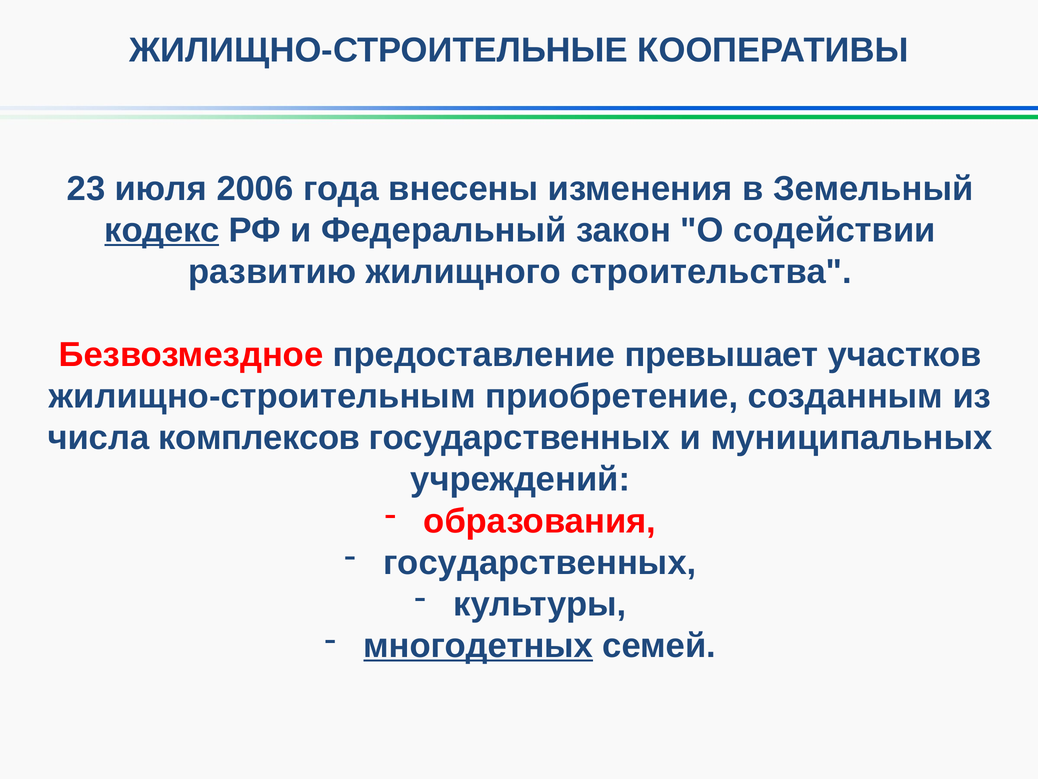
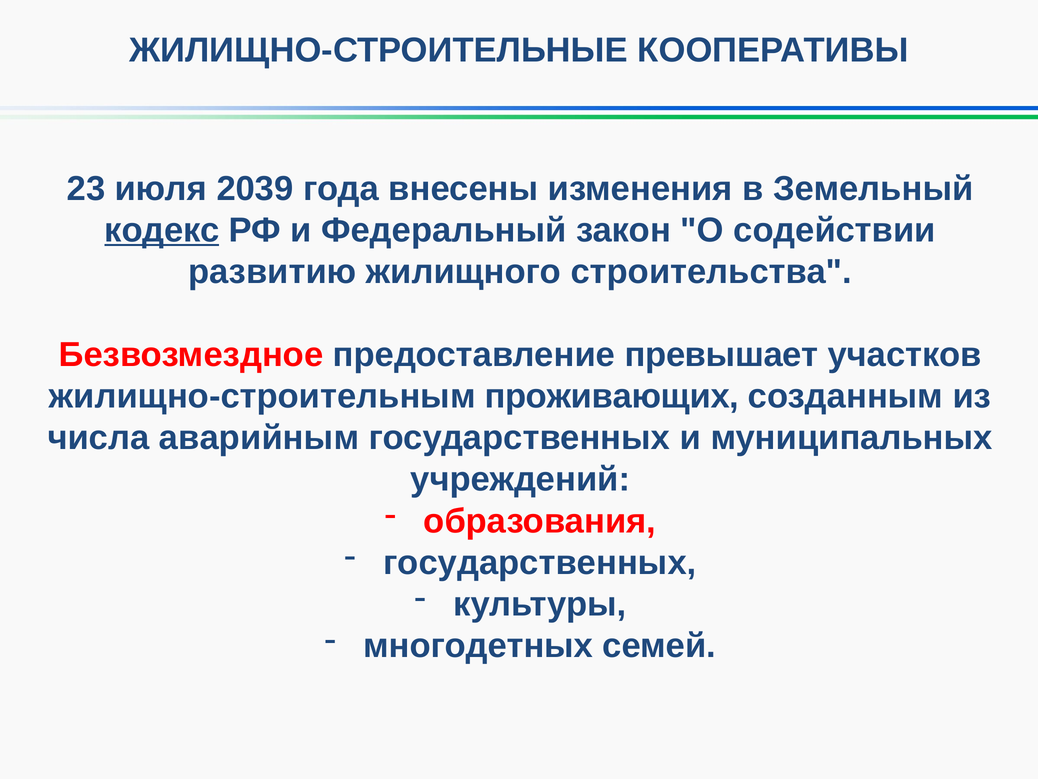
2006: 2006 -> 2039
приобретение: приобретение -> проживающих
комплексов: комплексов -> аварийным
многодетных underline: present -> none
